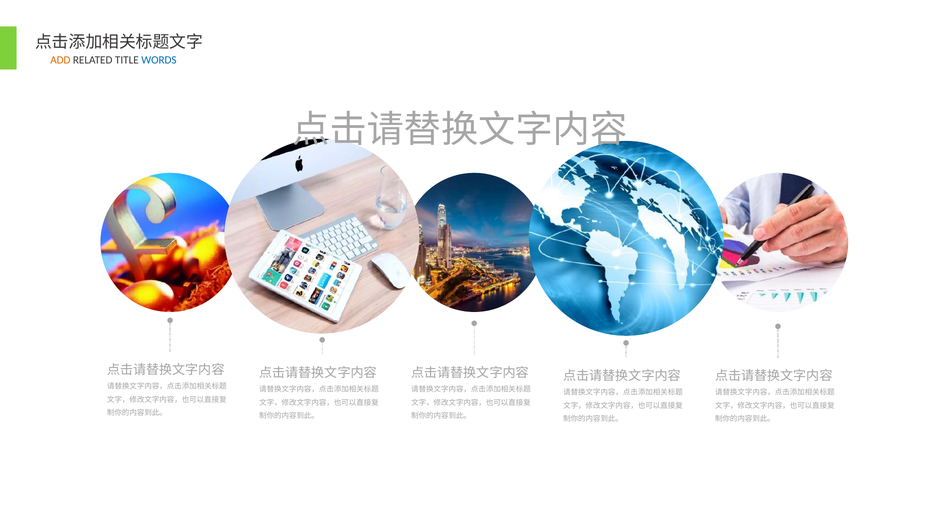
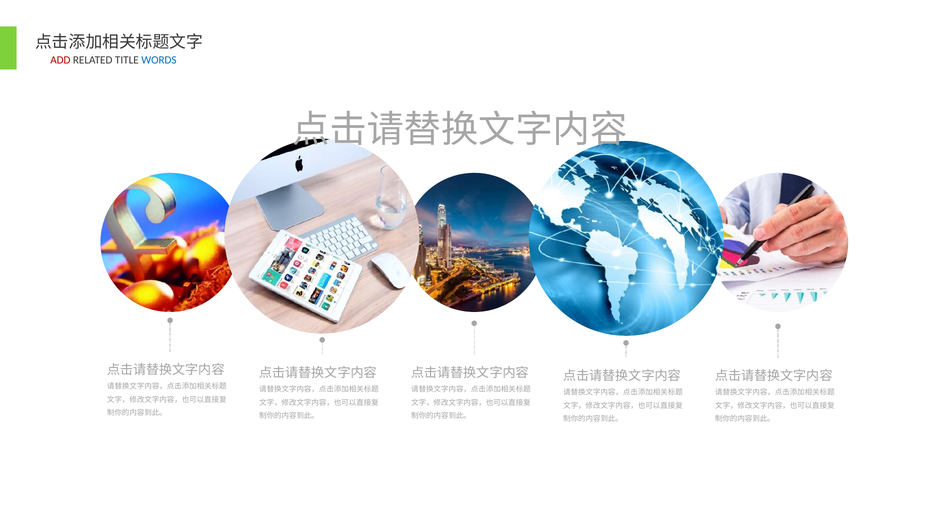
ADD colour: orange -> red
